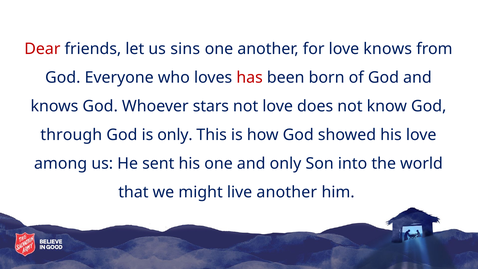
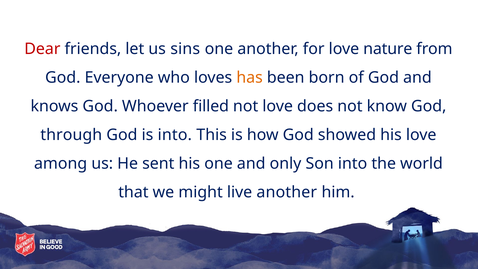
love knows: knows -> nature
has colour: red -> orange
stars: stars -> filled
is only: only -> into
